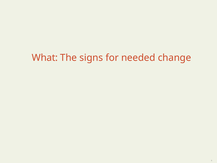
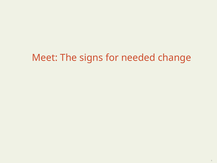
What: What -> Meet
